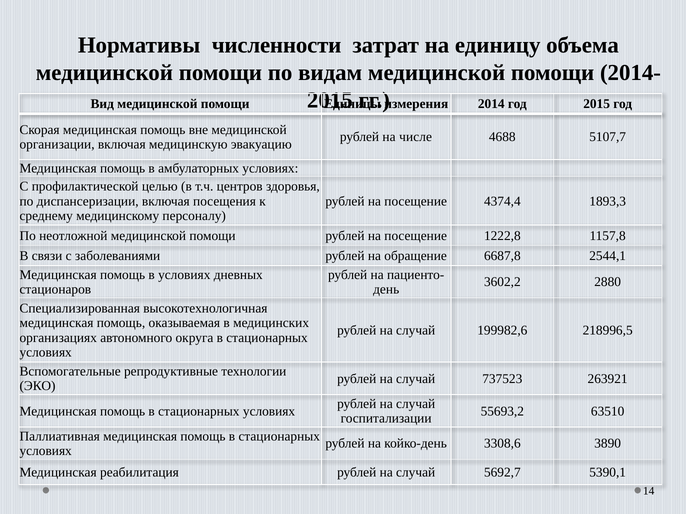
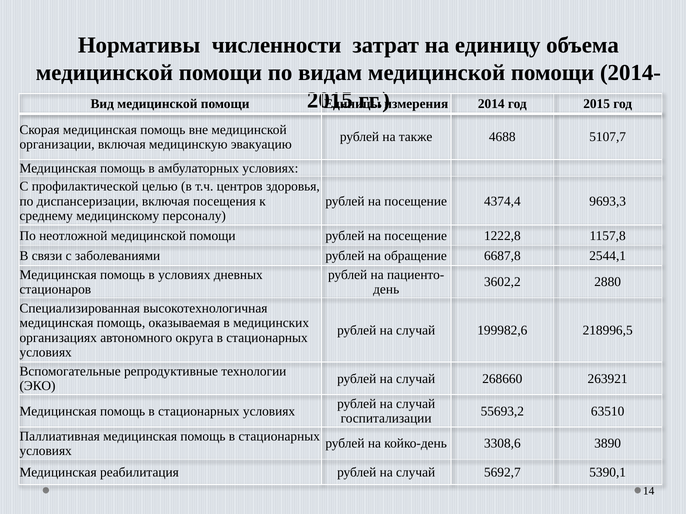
числе: числе -> также
1893,3: 1893,3 -> 9693,3
737523: 737523 -> 268660
